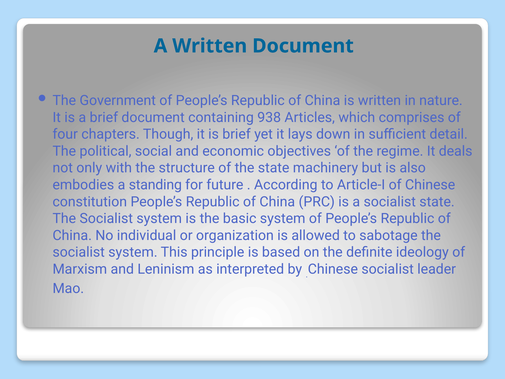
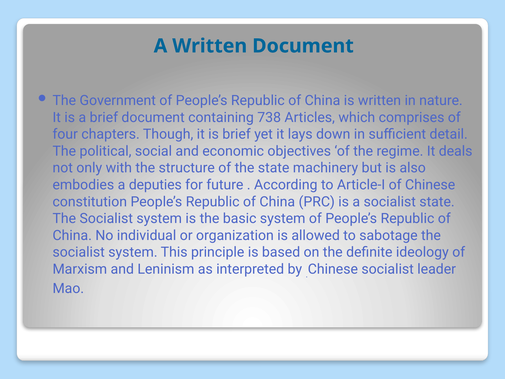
938: 938 -> 738
standing: standing -> deputies
